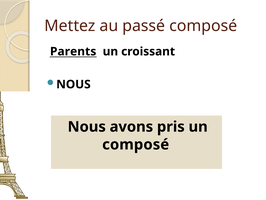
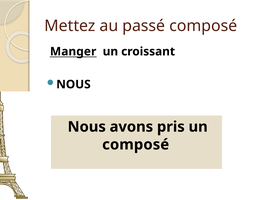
Parents: Parents -> Manger
